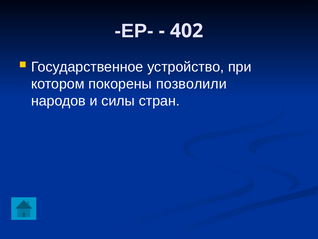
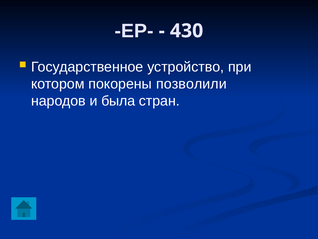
402: 402 -> 430
силы: силы -> была
